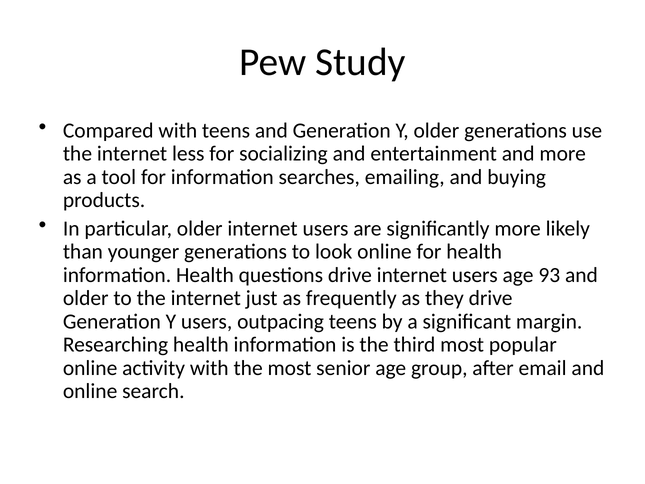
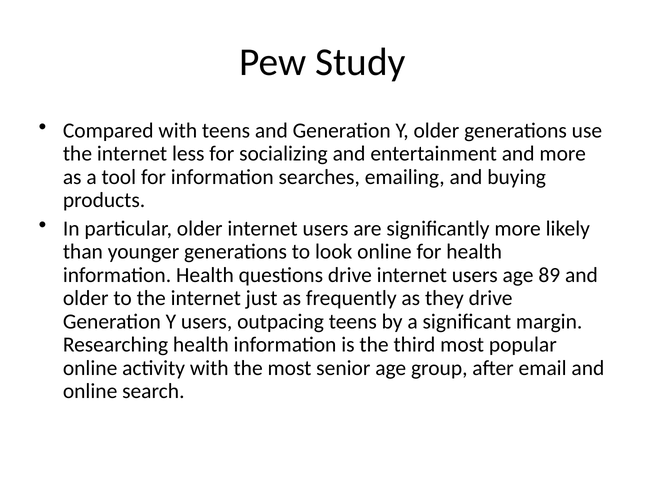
93: 93 -> 89
